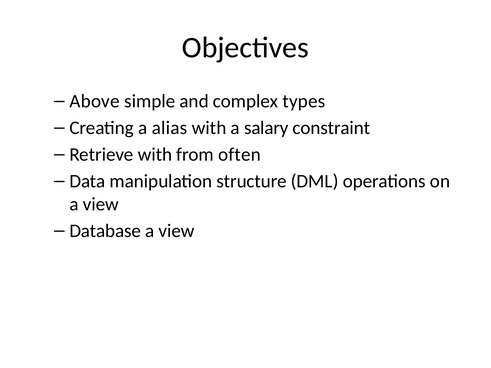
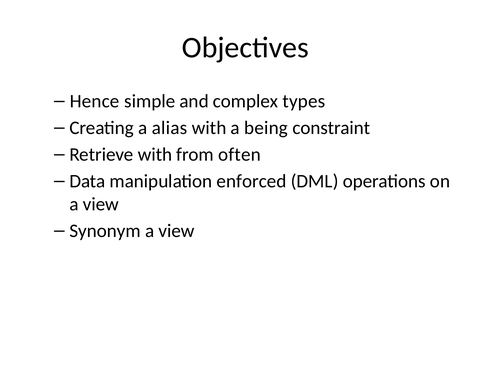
Above: Above -> Hence
salary: salary -> being
structure: structure -> enforced
Database: Database -> Synonym
